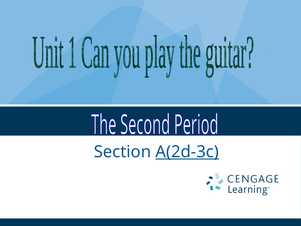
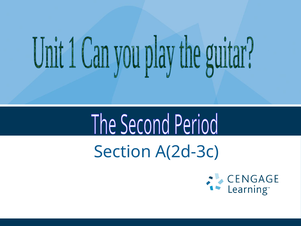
A(2d-3c underline: present -> none
